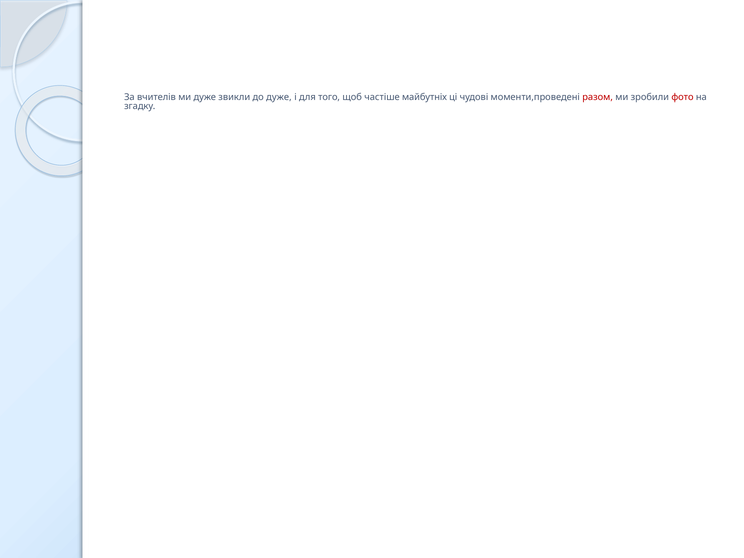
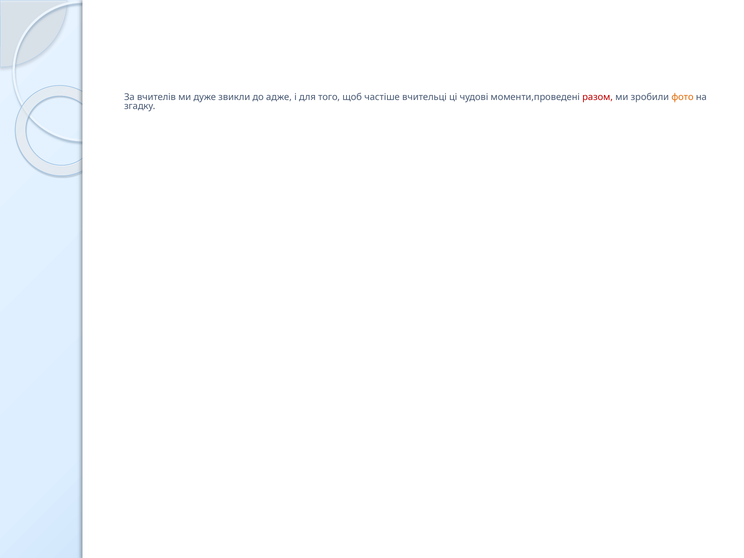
до дуже: дуже -> адже
майбутніх: майбутніх -> вчительці
фото colour: red -> orange
